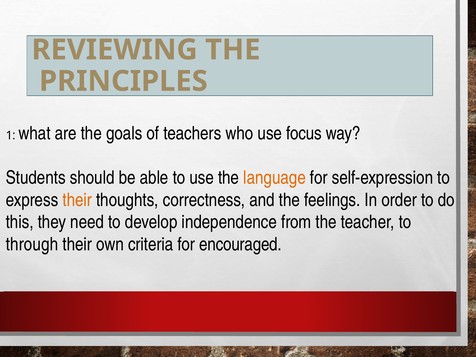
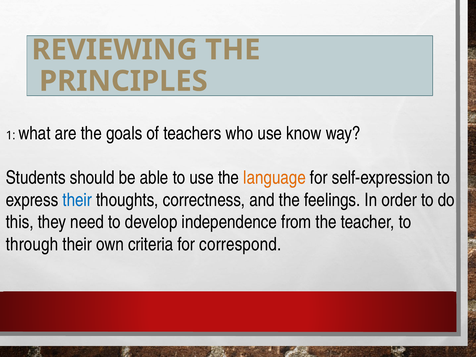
focus: focus -> know
their at (77, 200) colour: orange -> blue
encouraged: encouraged -> correspond
